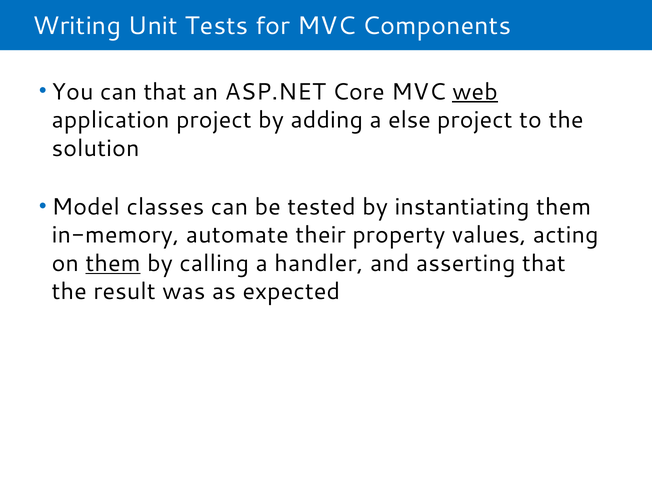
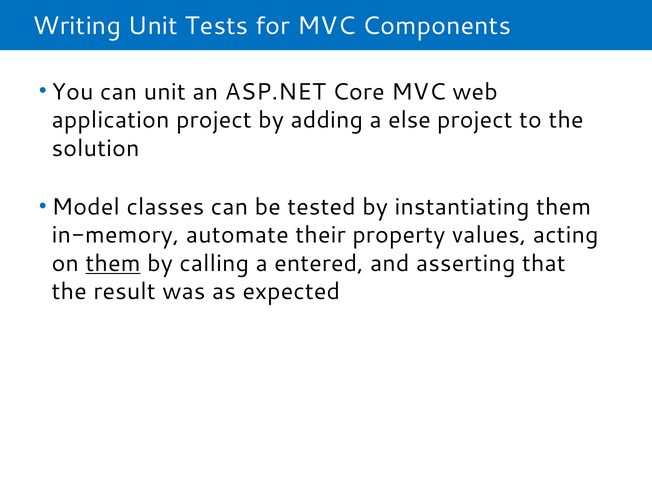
can that: that -> unit
web underline: present -> none
handler: handler -> entered
